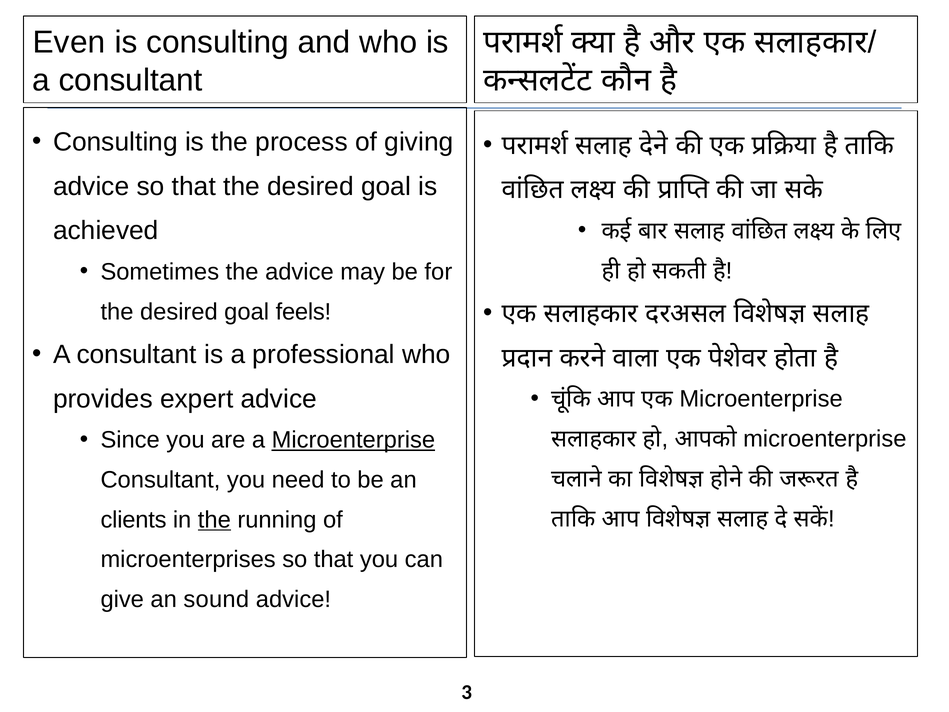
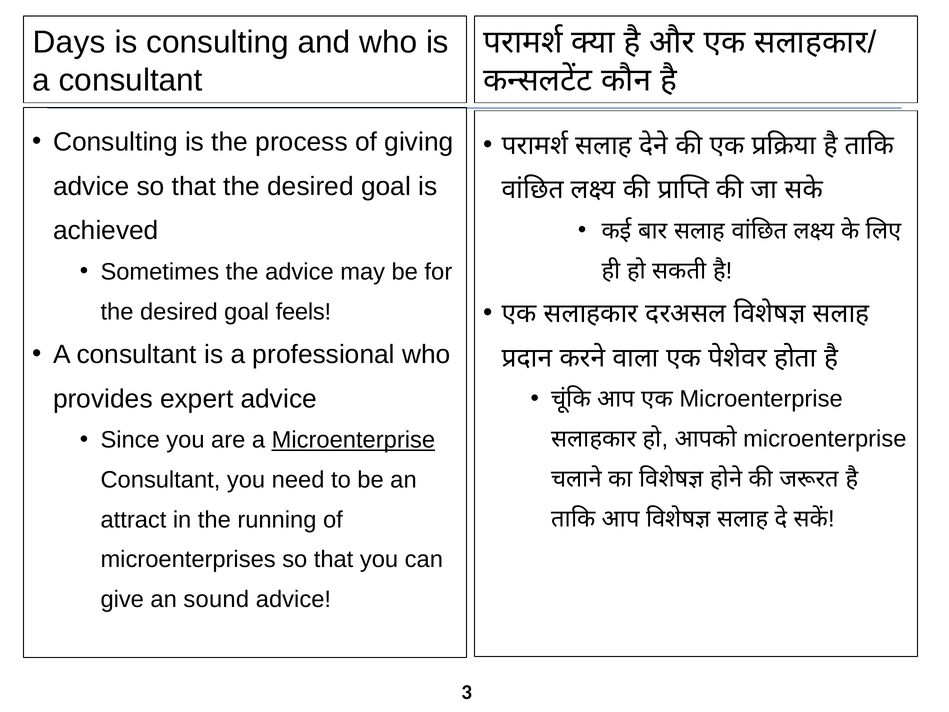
Even: Even -> Days
clients: clients -> attract
the at (214, 520) underline: present -> none
